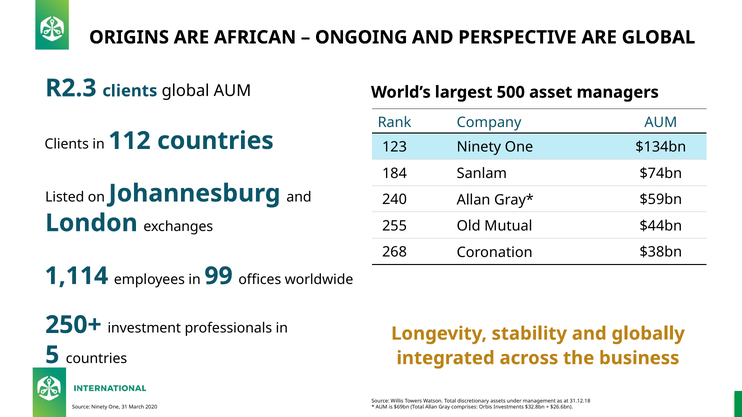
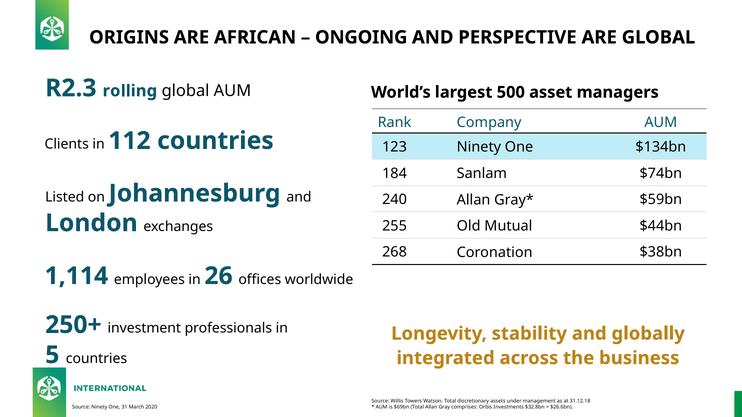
R2.3 clients: clients -> rolling
99: 99 -> 26
